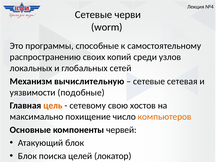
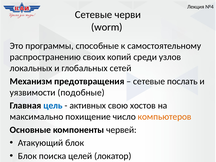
вычислительную: вычислительную -> предотвращения
сетевая: сетевая -> послать
цель colour: orange -> blue
сетевому: сетевому -> активных
